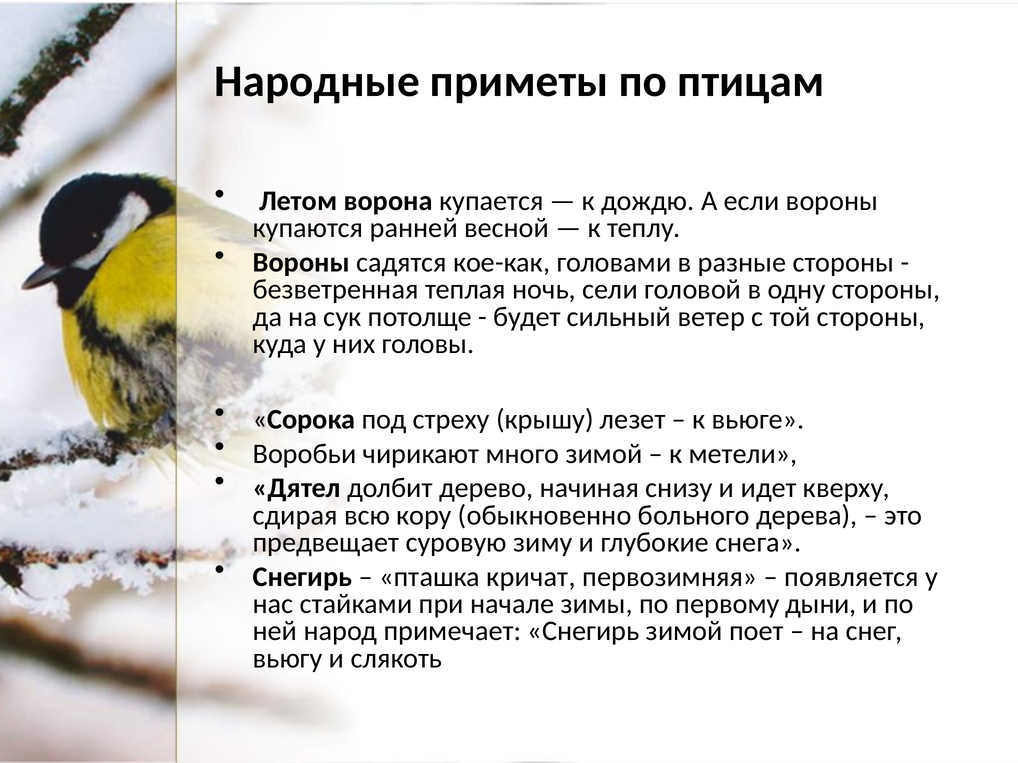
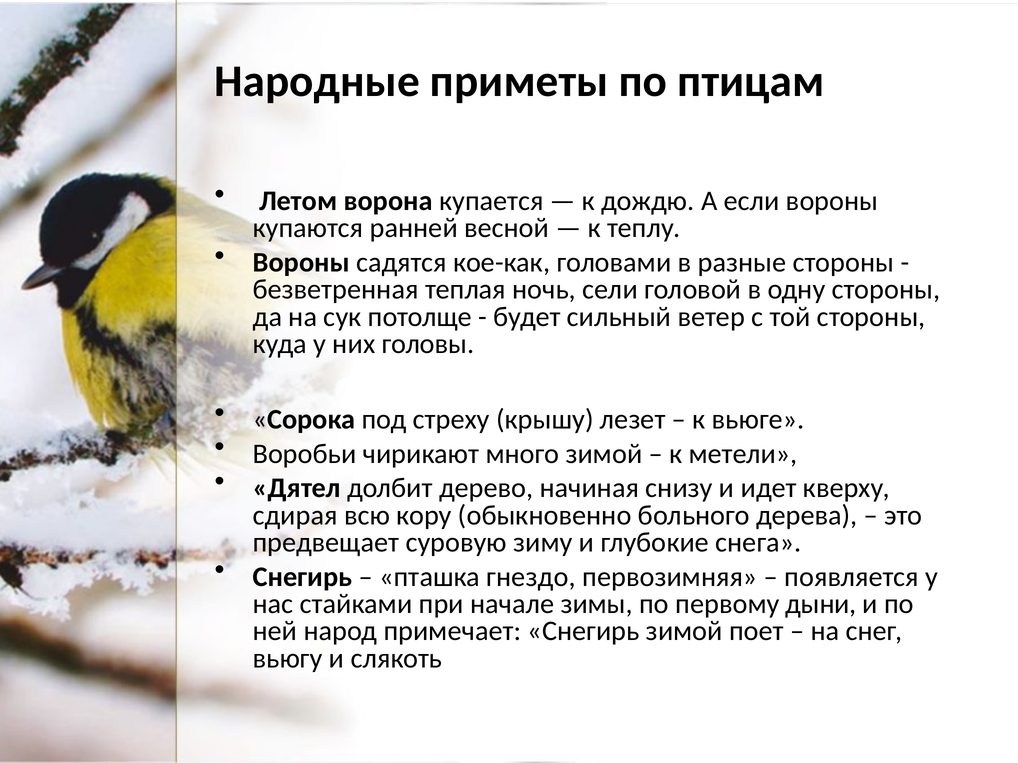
кричат: кричат -> гнездо
